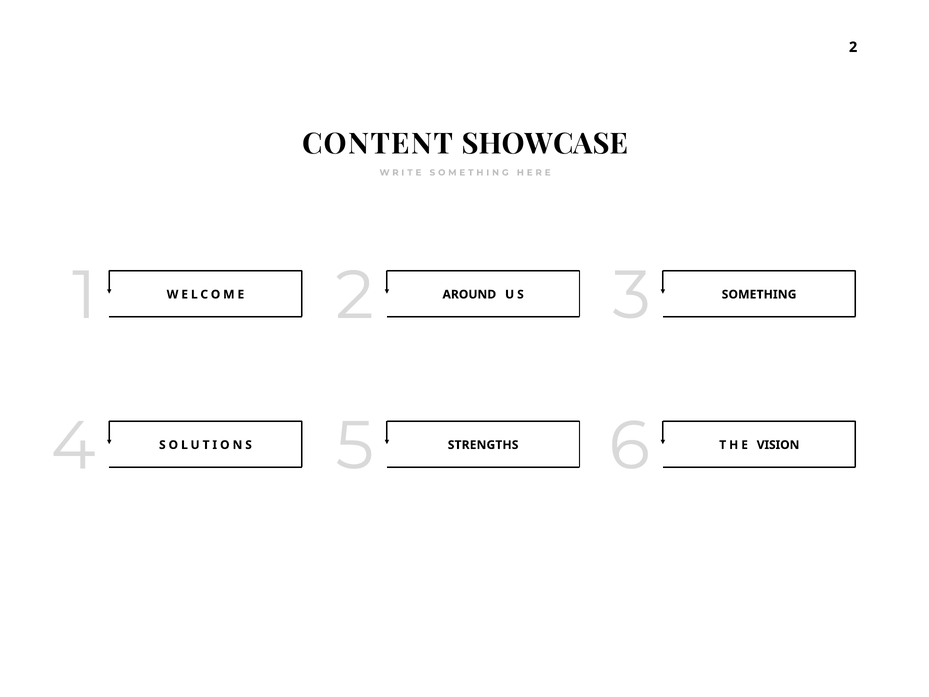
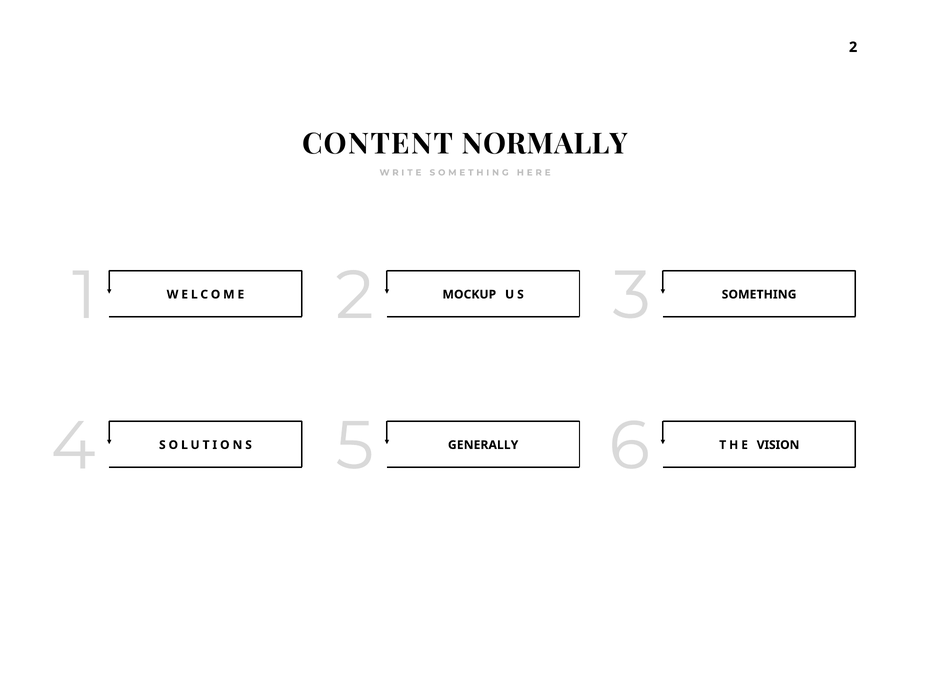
SHOWCASE: SHOWCASE -> NORMALLY
AROUND: AROUND -> MOCKUP
STRENGTHS: STRENGTHS -> GENERALLY
